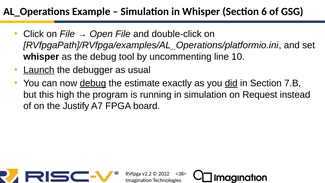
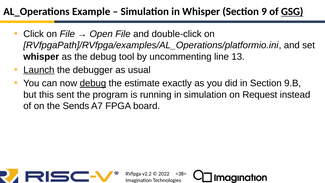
6: 6 -> 9
GSG underline: none -> present
10: 10 -> 13
did underline: present -> none
7.B: 7.B -> 9.B
high: high -> sent
Justify: Justify -> Sends
